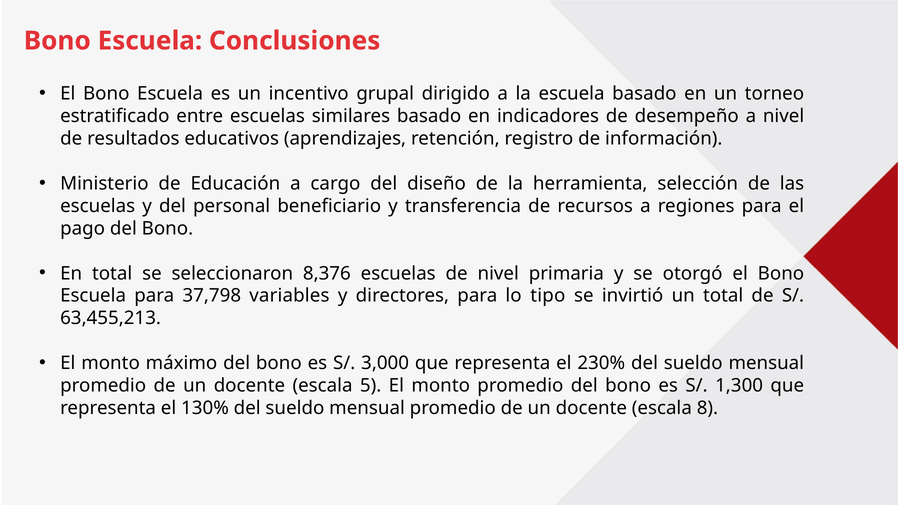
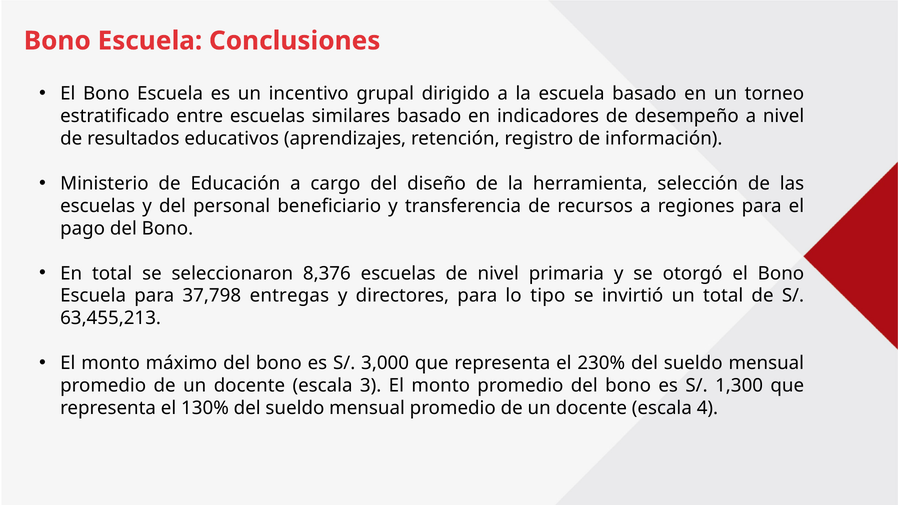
variables: variables -> entregas
5: 5 -> 3
8: 8 -> 4
